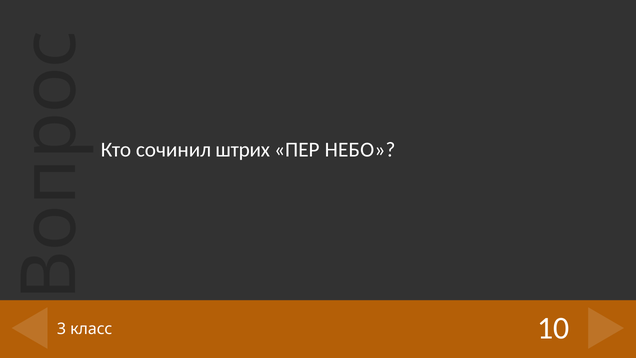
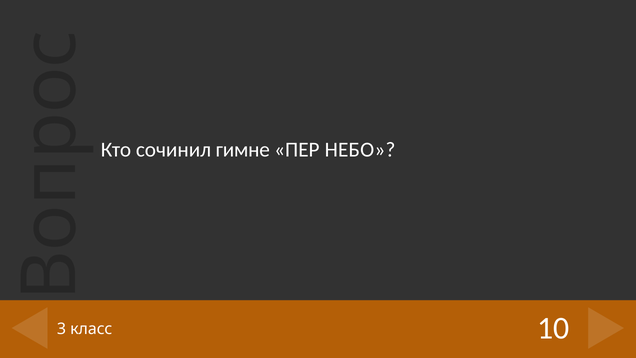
штрих: штрих -> гимне
